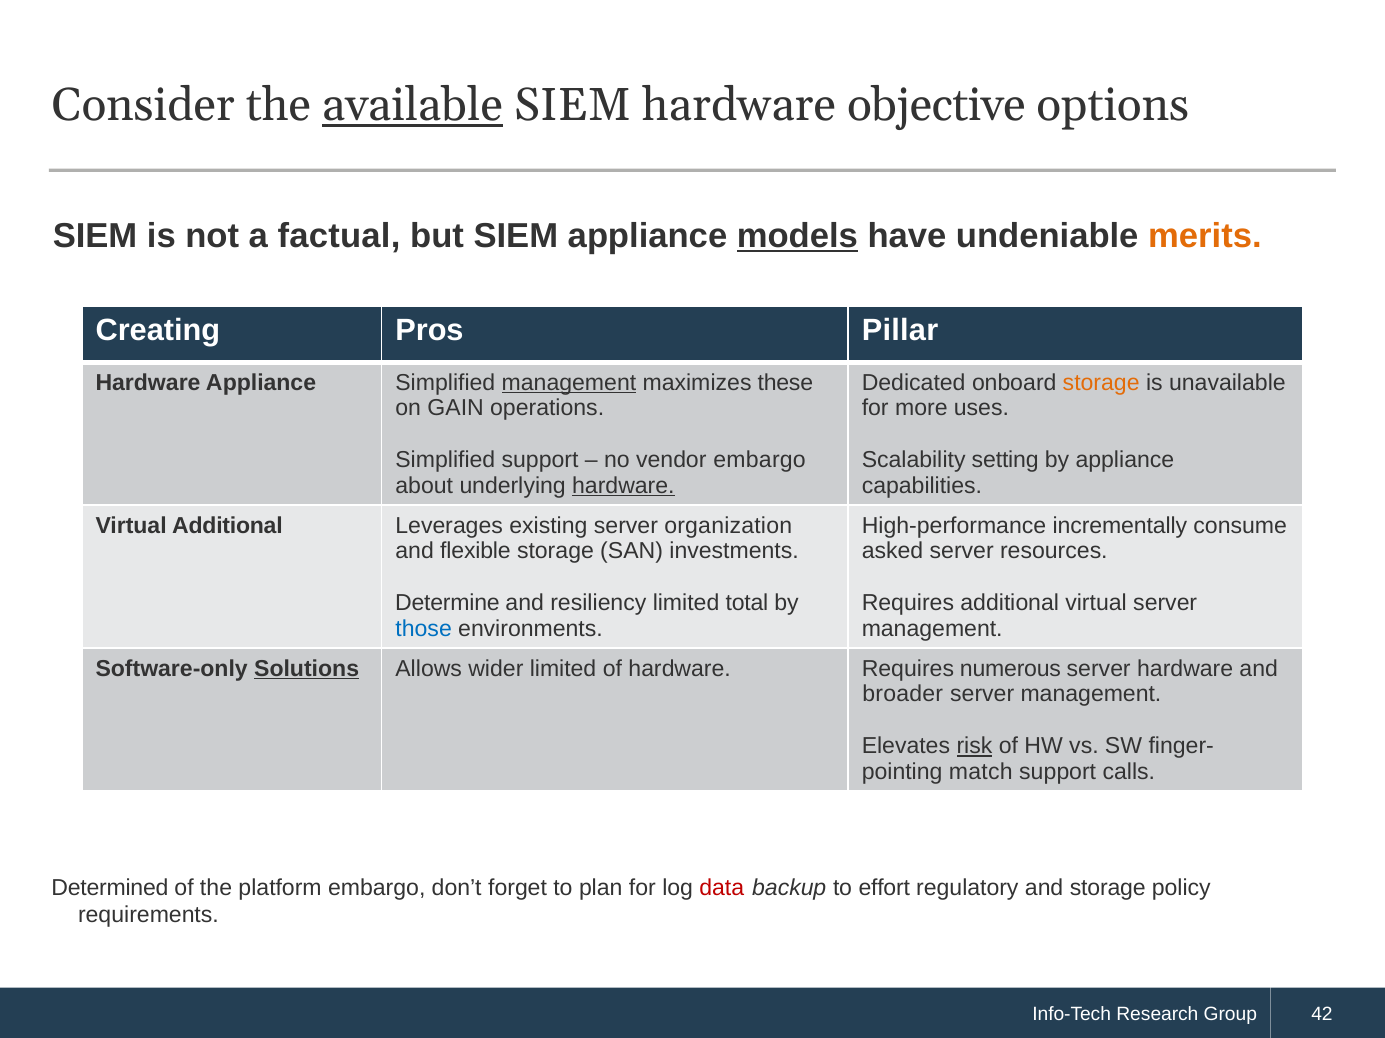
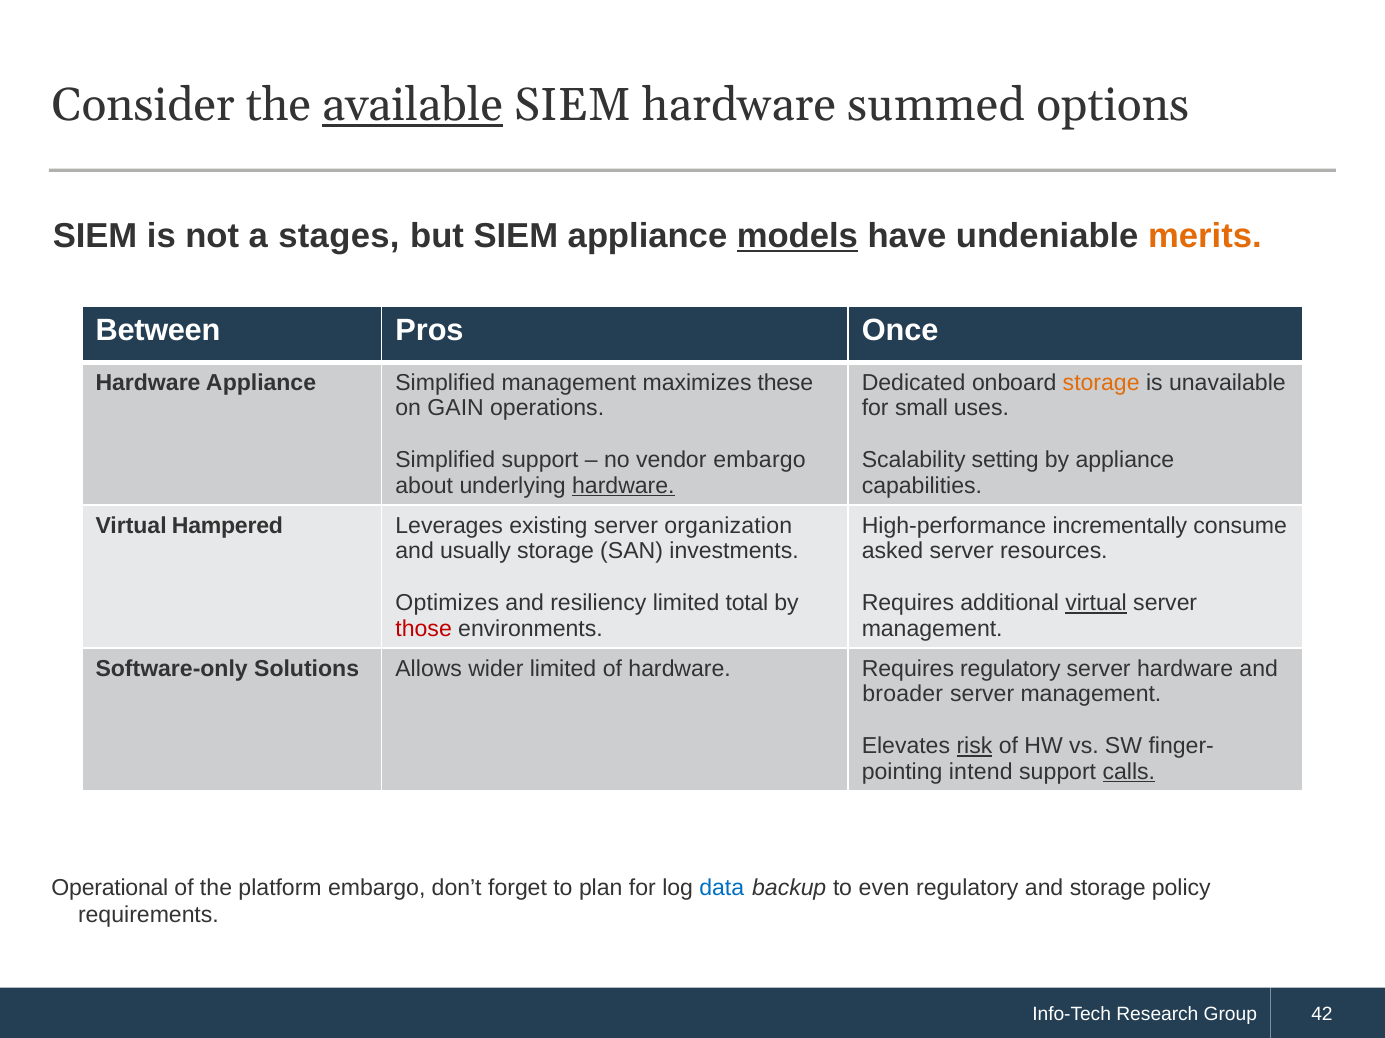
objective: objective -> summed
factual: factual -> stages
Creating: Creating -> Between
Pillar: Pillar -> Once
management at (569, 383) underline: present -> none
more: more -> small
Virtual Additional: Additional -> Hampered
flexible: flexible -> usually
Determine: Determine -> Optimizes
virtual at (1096, 603) underline: none -> present
those colour: blue -> red
Solutions underline: present -> none
Requires numerous: numerous -> regulatory
match: match -> intend
calls underline: none -> present
Determined: Determined -> Operational
data colour: red -> blue
effort: effort -> even
